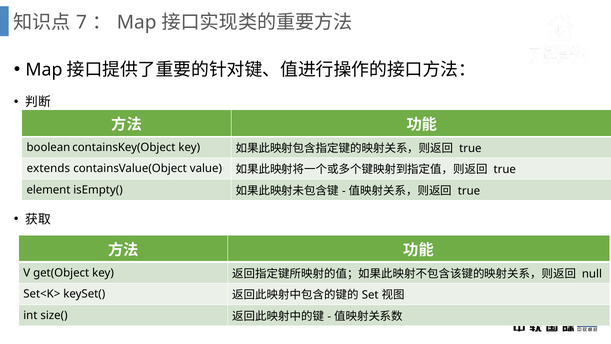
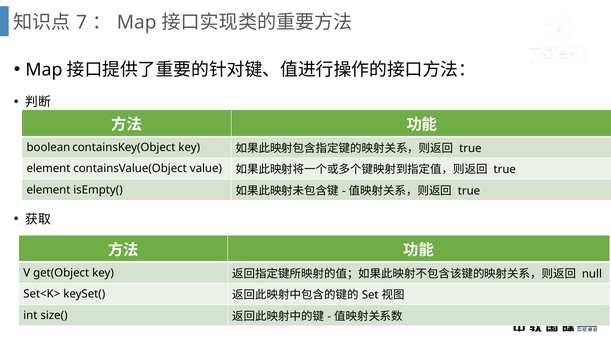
extends at (48, 168): extends -> element
